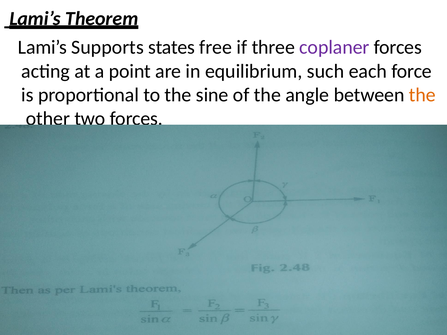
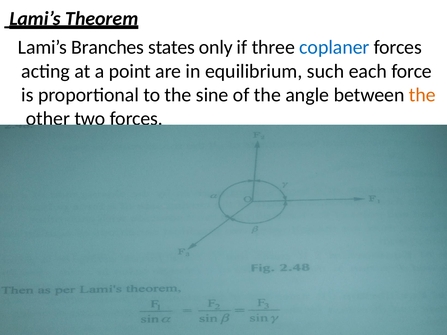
Supports: Supports -> Branches
free: free -> only
coplaner colour: purple -> blue
